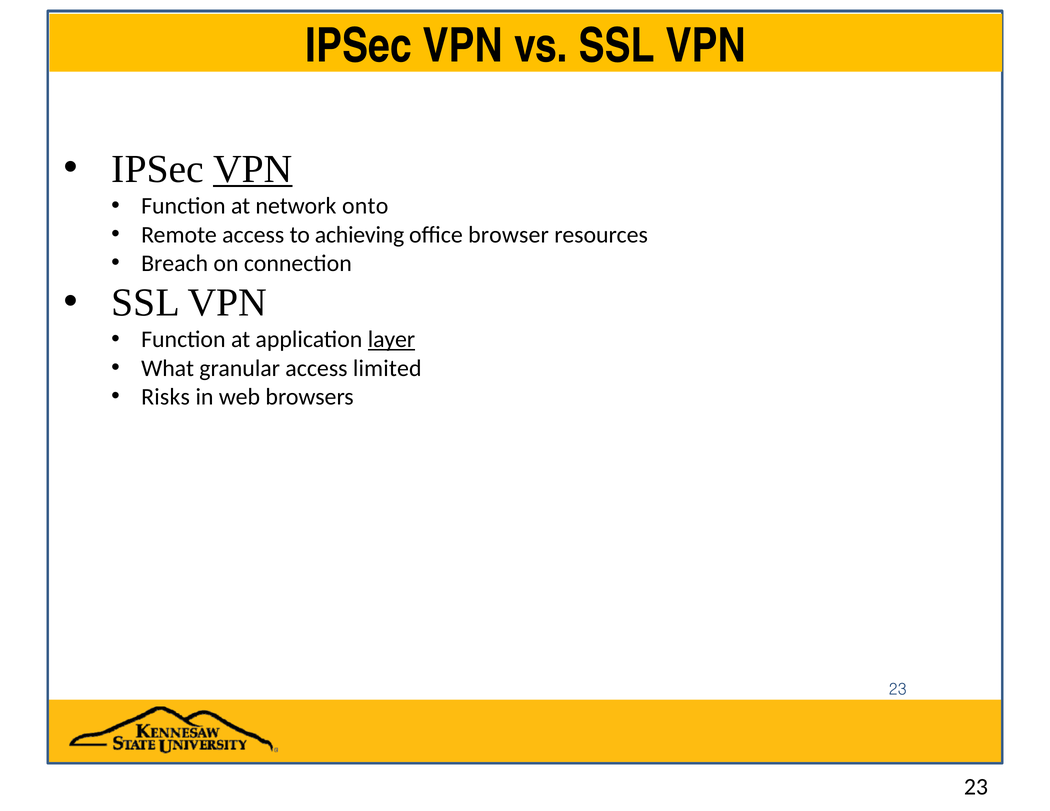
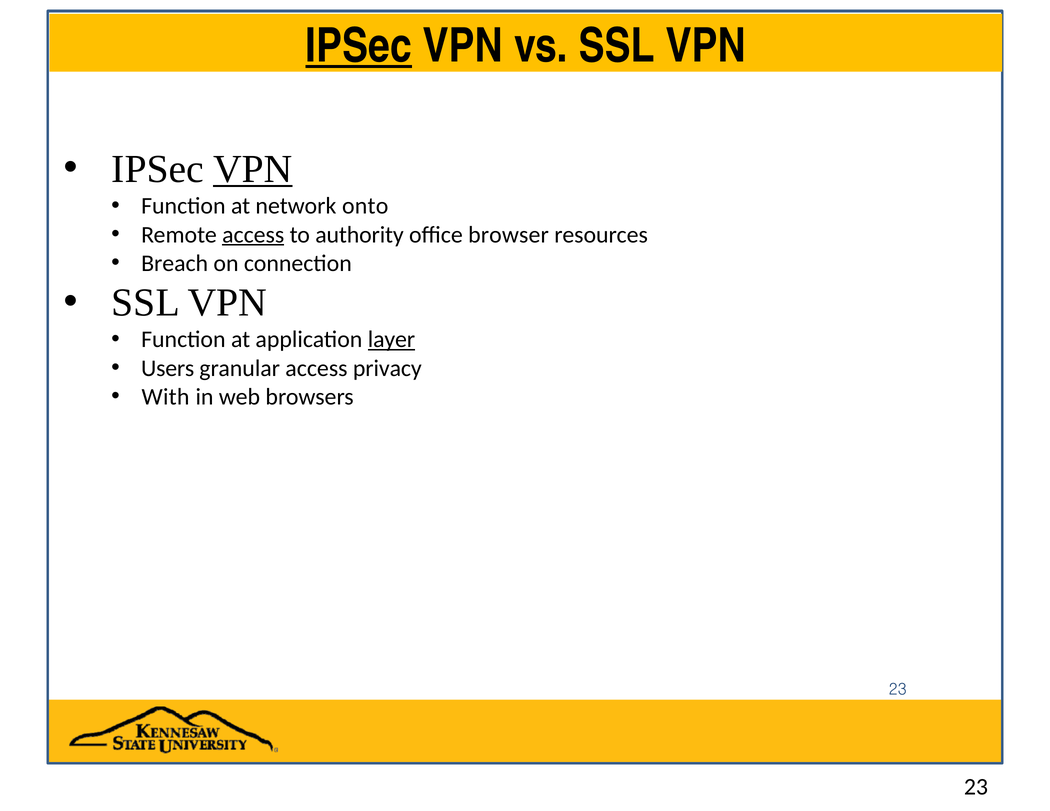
IPSec at (359, 46) underline: none -> present
access at (253, 235) underline: none -> present
achieving: achieving -> authority
What: What -> Users
limited: limited -> privacy
Risks: Risks -> With
